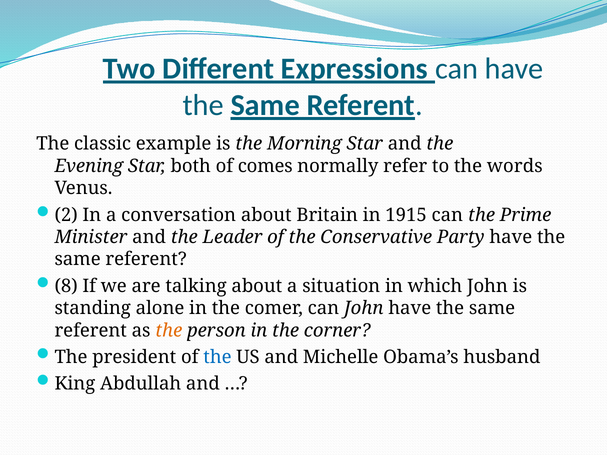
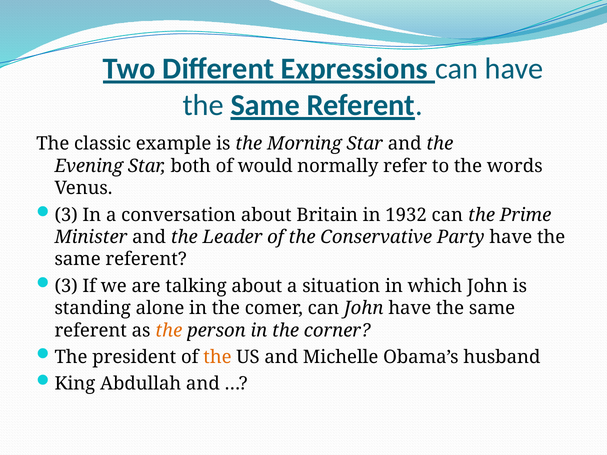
comes: comes -> would
2 at (66, 215): 2 -> 3
1915: 1915 -> 1932
8 at (66, 286): 8 -> 3
the at (217, 357) colour: blue -> orange
